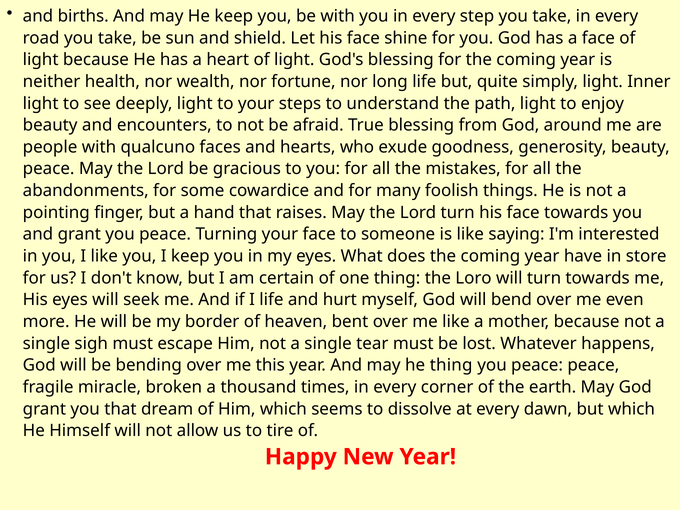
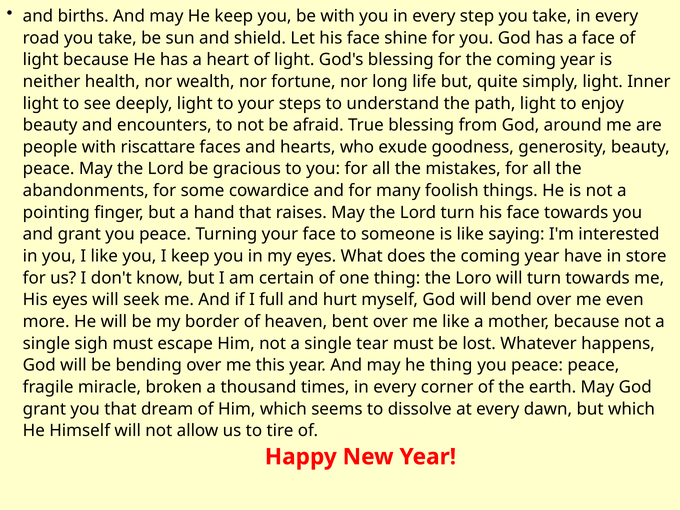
qualcuno: qualcuno -> riscattare
I life: life -> full
